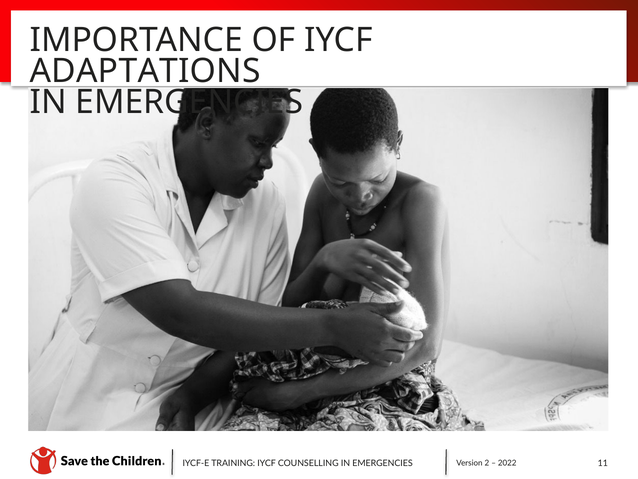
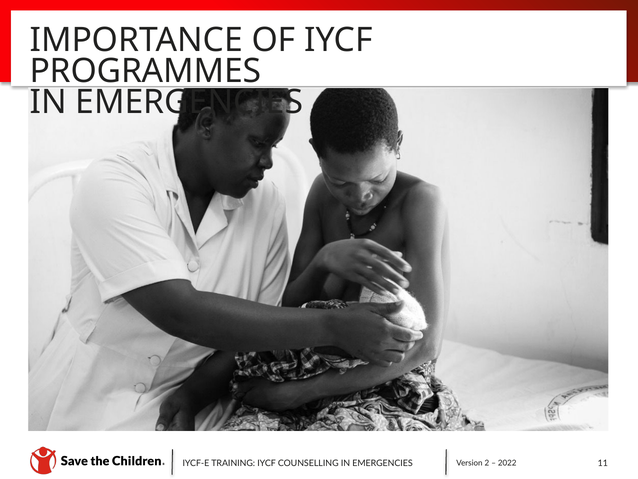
ADAPTATIONS: ADAPTATIONS -> PROGRAMMES
